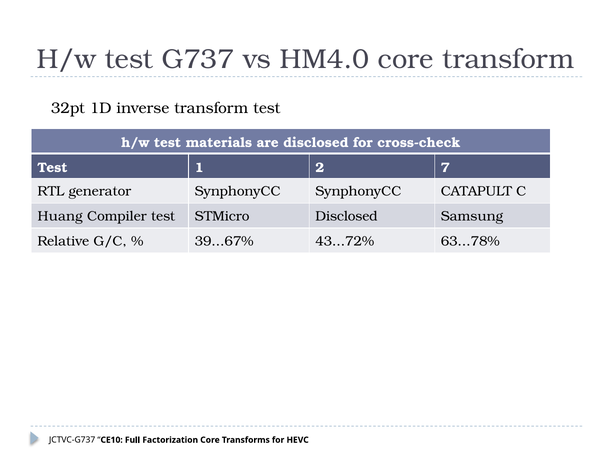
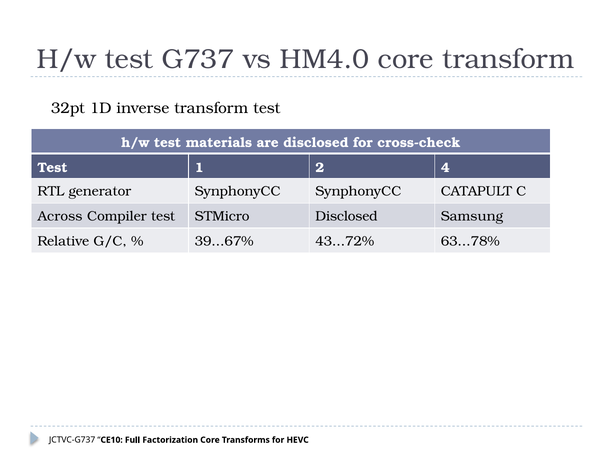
7: 7 -> 4
Huang: Huang -> Across
